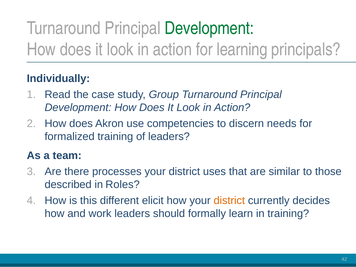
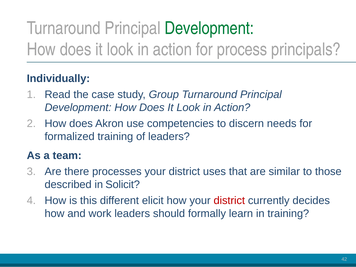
learning: learning -> process
Roles: Roles -> Solicit
district at (229, 201) colour: orange -> red
